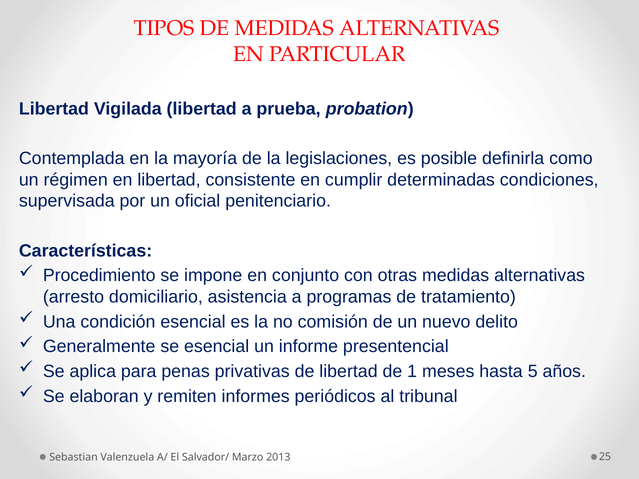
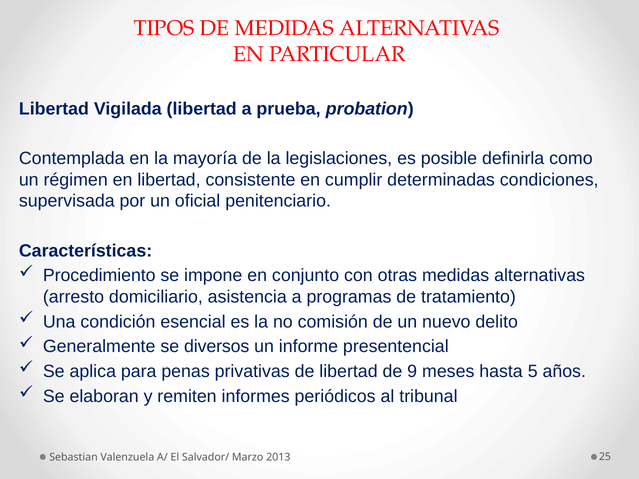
se esencial: esencial -> diversos
1: 1 -> 9
